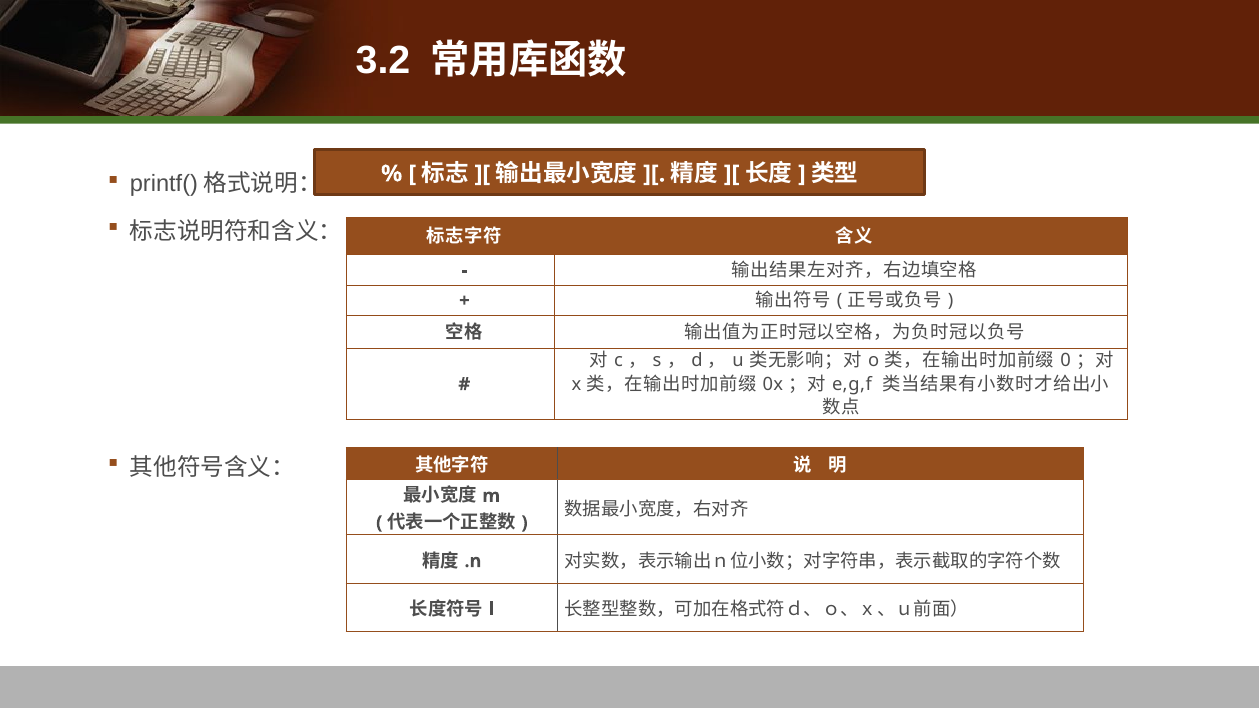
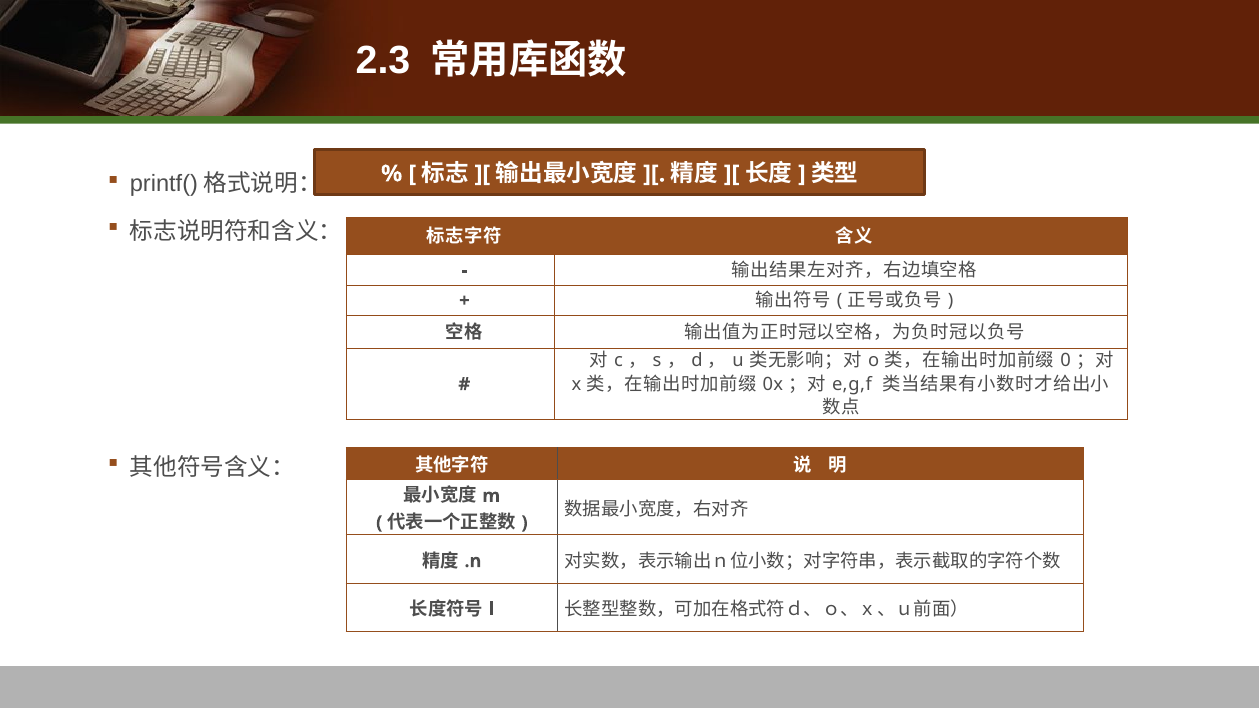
3.2: 3.2 -> 2.3
